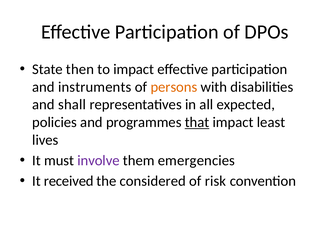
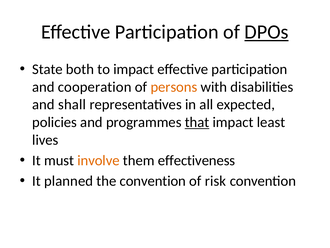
DPOs underline: none -> present
then: then -> both
instruments: instruments -> cooperation
involve colour: purple -> orange
emergencies: emergencies -> effectiveness
received: received -> planned
the considered: considered -> convention
